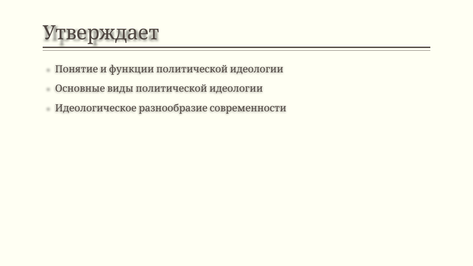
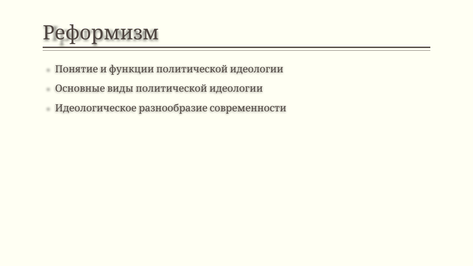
Утверждает: Утверждает -> Реформизм
